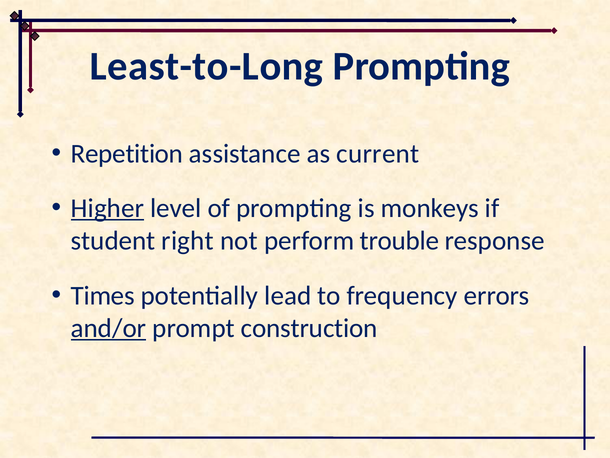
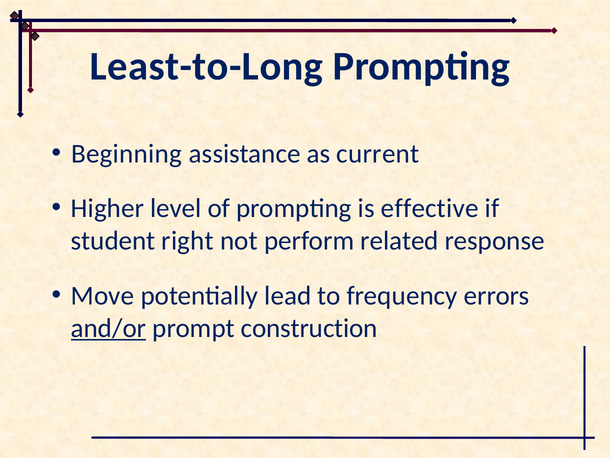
Repetition: Repetition -> Beginning
Higher underline: present -> none
monkeys: monkeys -> effective
trouble: trouble -> related
Times: Times -> Move
